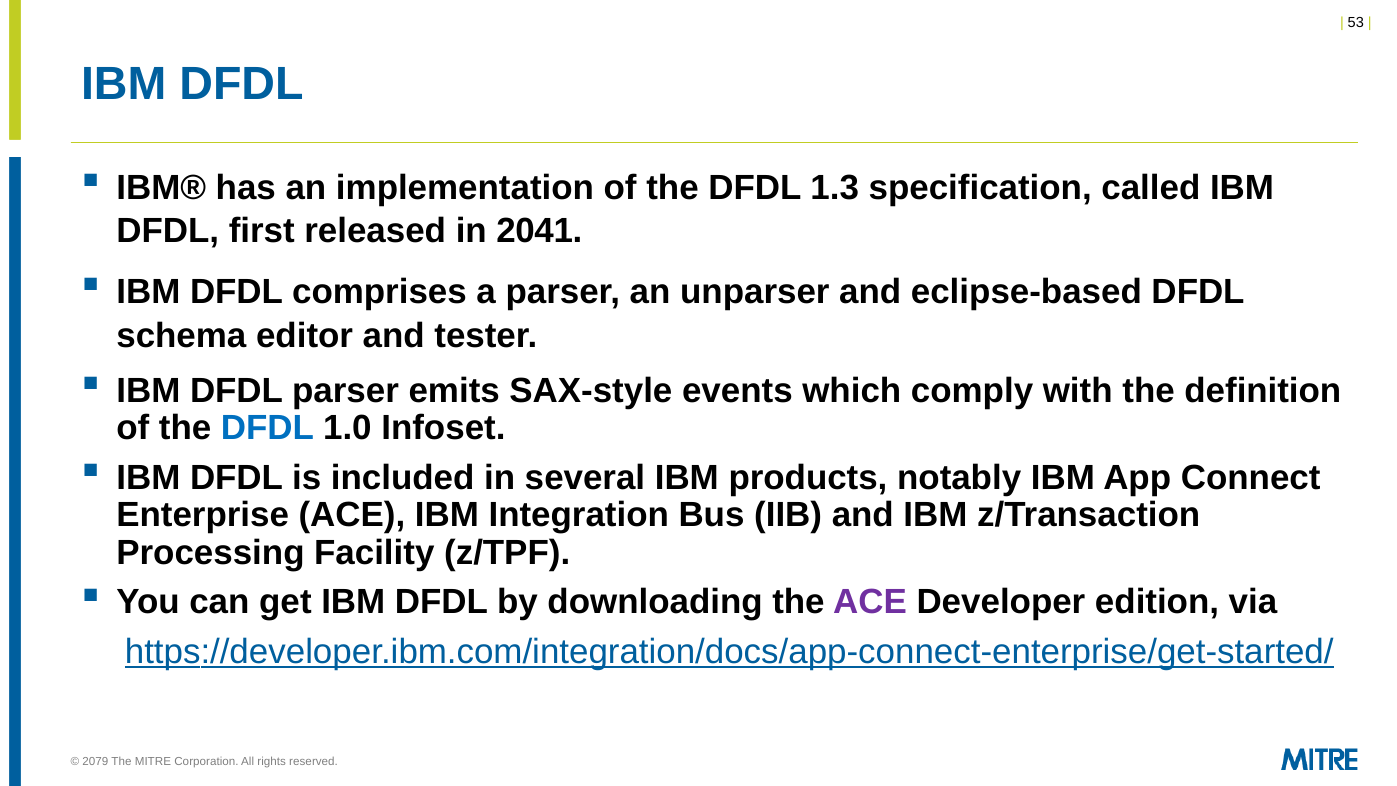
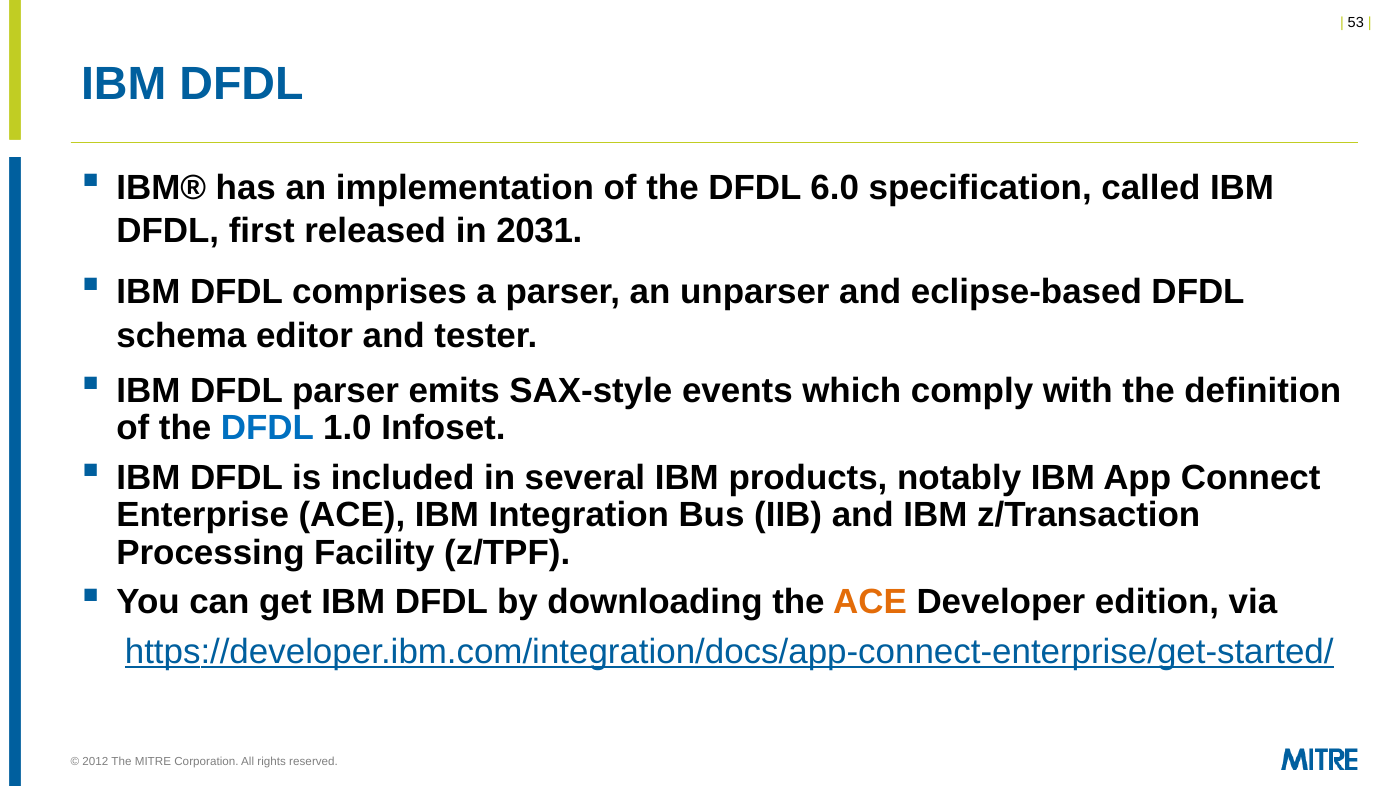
1.3: 1.3 -> 6.0
2041: 2041 -> 2031
ACE at (870, 602) colour: purple -> orange
2079: 2079 -> 2012
